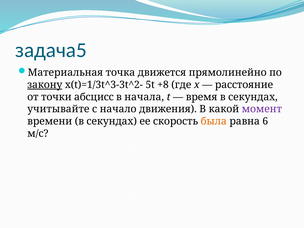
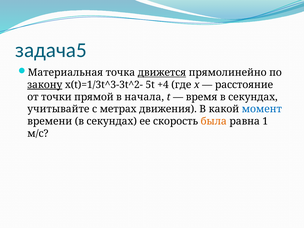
движется underline: none -> present
+8: +8 -> +4
абсцисс: абсцисс -> прямой
начало: начало -> метрах
момент colour: purple -> blue
6: 6 -> 1
